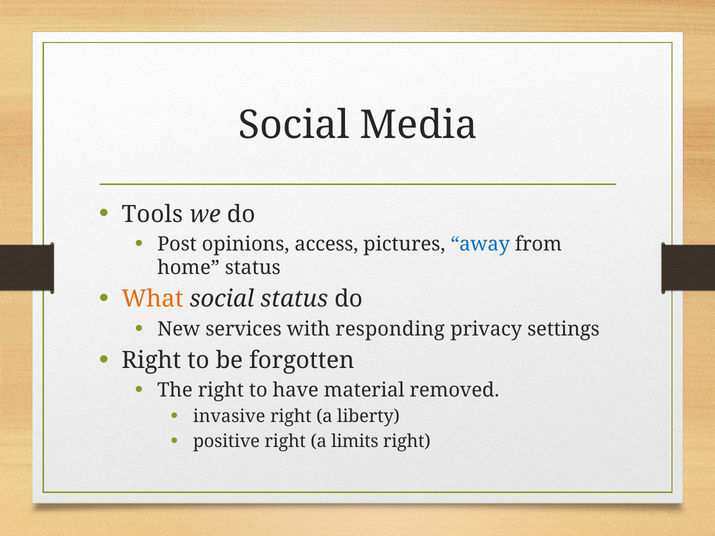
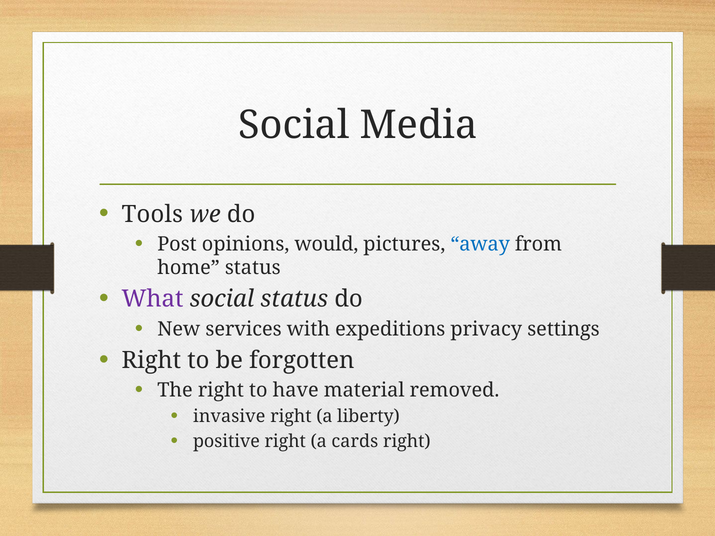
access: access -> would
What colour: orange -> purple
responding: responding -> expeditions
limits: limits -> cards
